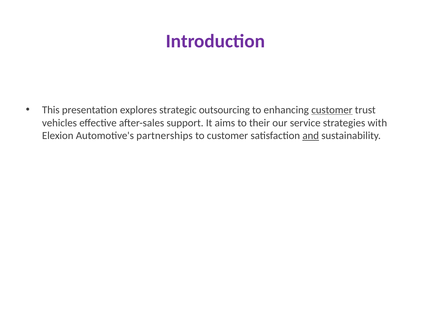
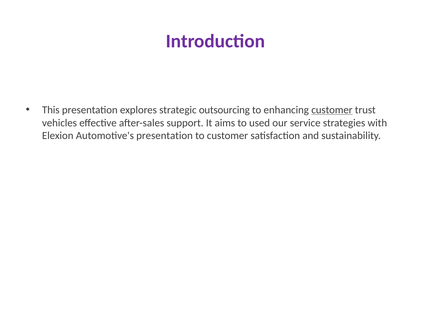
their: their -> used
Automotive's partnerships: partnerships -> presentation
and underline: present -> none
